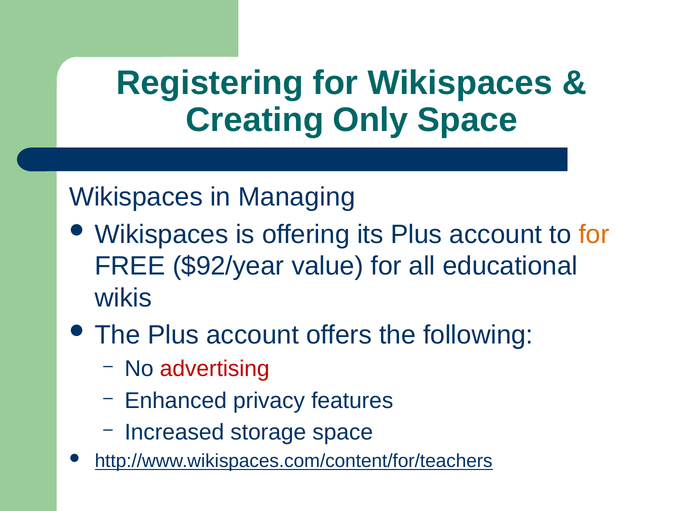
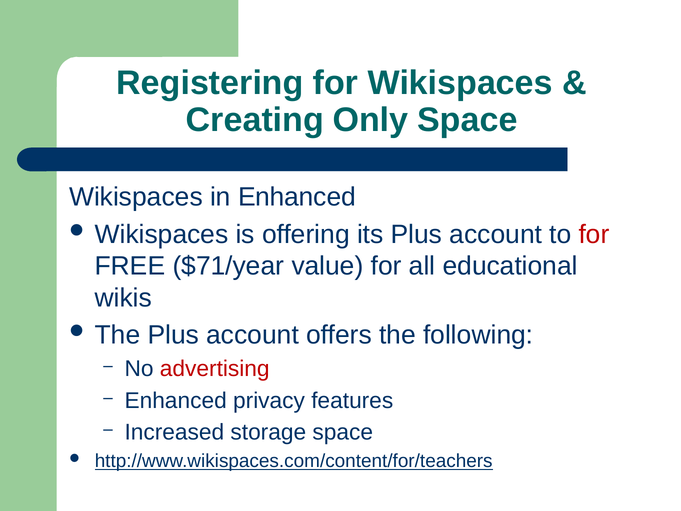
in Managing: Managing -> Enhanced
for at (594, 234) colour: orange -> red
$92/year: $92/year -> $71/year
